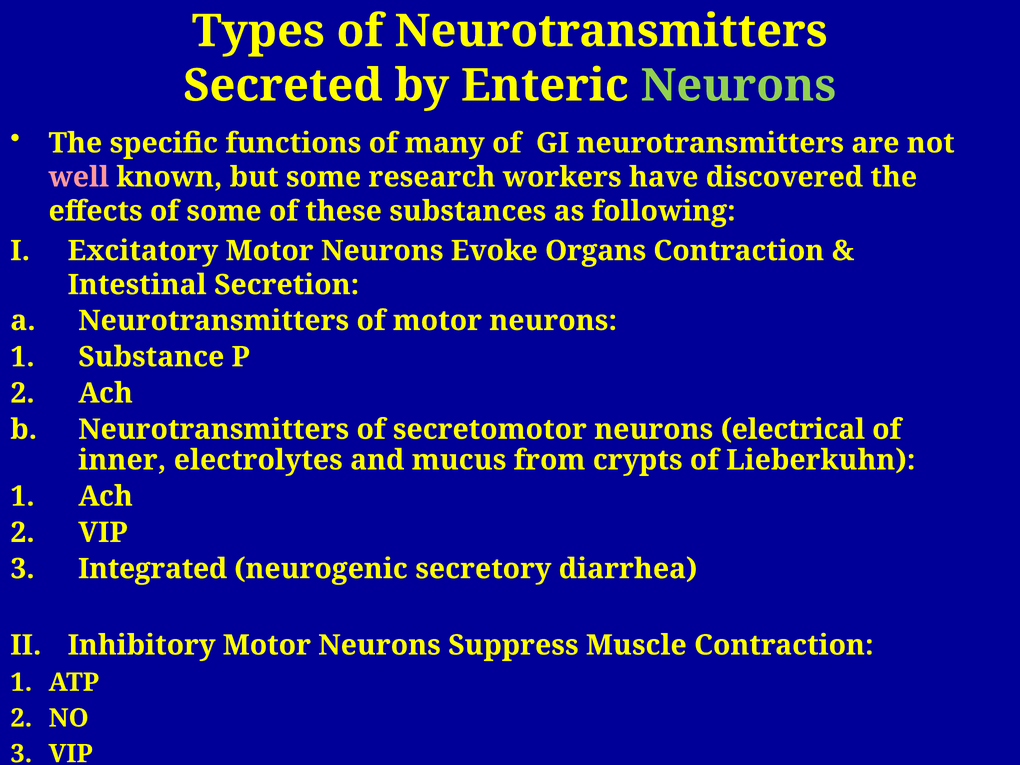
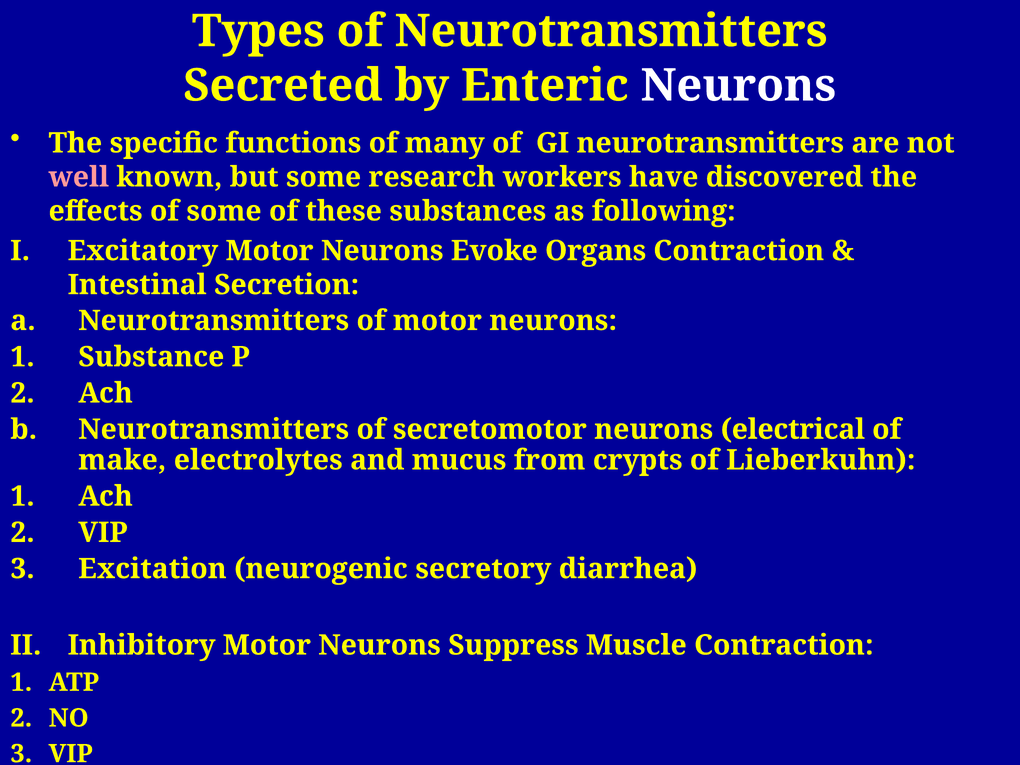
Neurons at (738, 86) colour: light green -> white
inner: inner -> make
Integrated: Integrated -> Excitation
